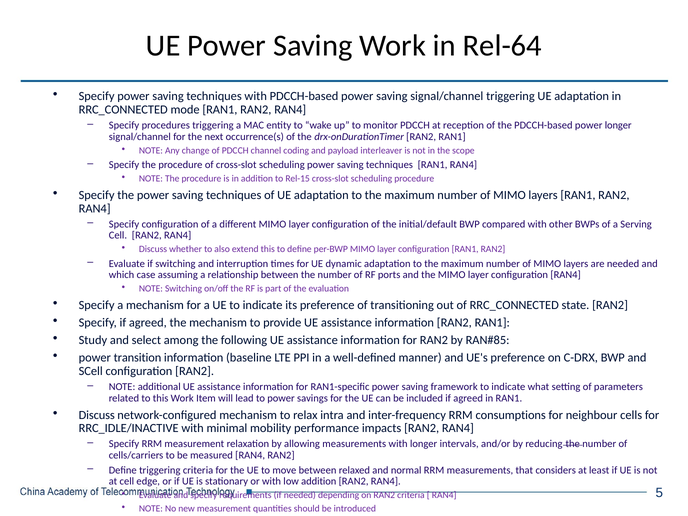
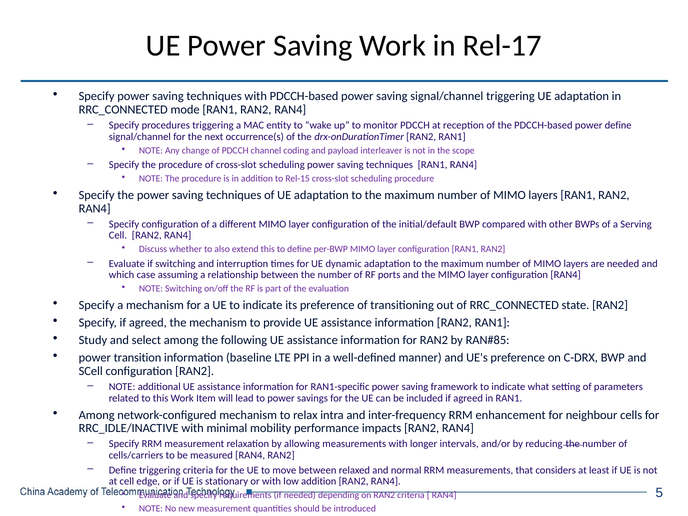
Rel-64: Rel-64 -> Rel-17
power longer: longer -> define
Discuss at (97, 415): Discuss -> Among
consumptions: consumptions -> enhancement
